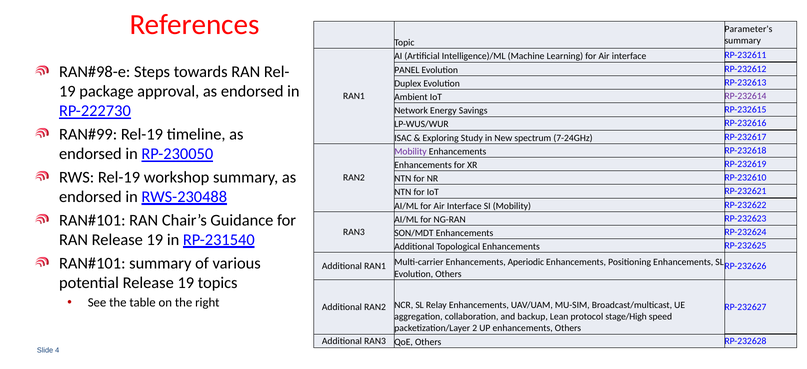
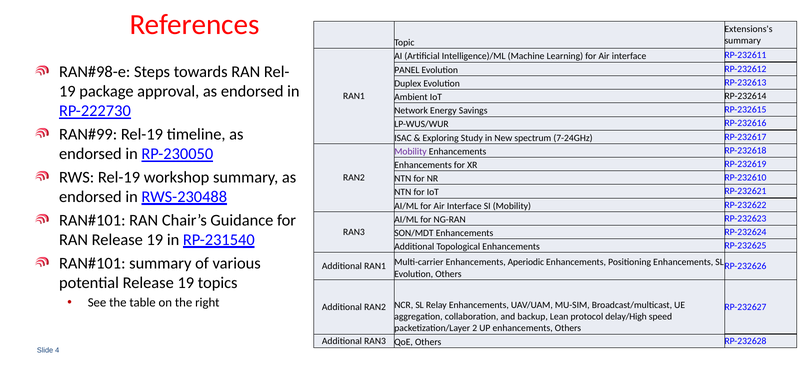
Parameter's: Parameter's -> Extensions's
RP-232614 colour: purple -> black
stage/High: stage/High -> delay/High
